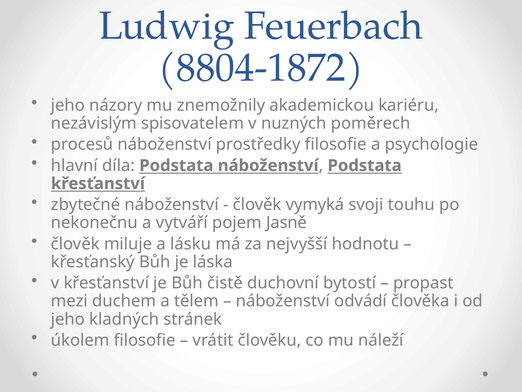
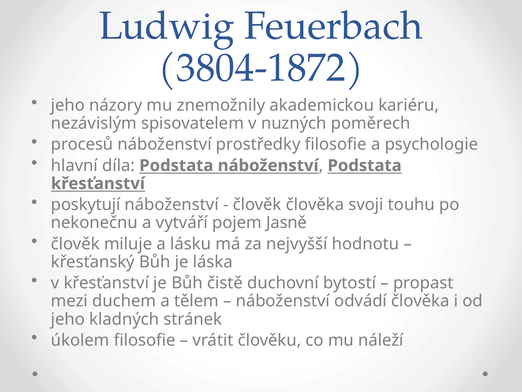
8804-1872: 8804-1872 -> 3804-1872
zbytečné: zbytečné -> poskytují
člověk vymyká: vymyká -> člověka
